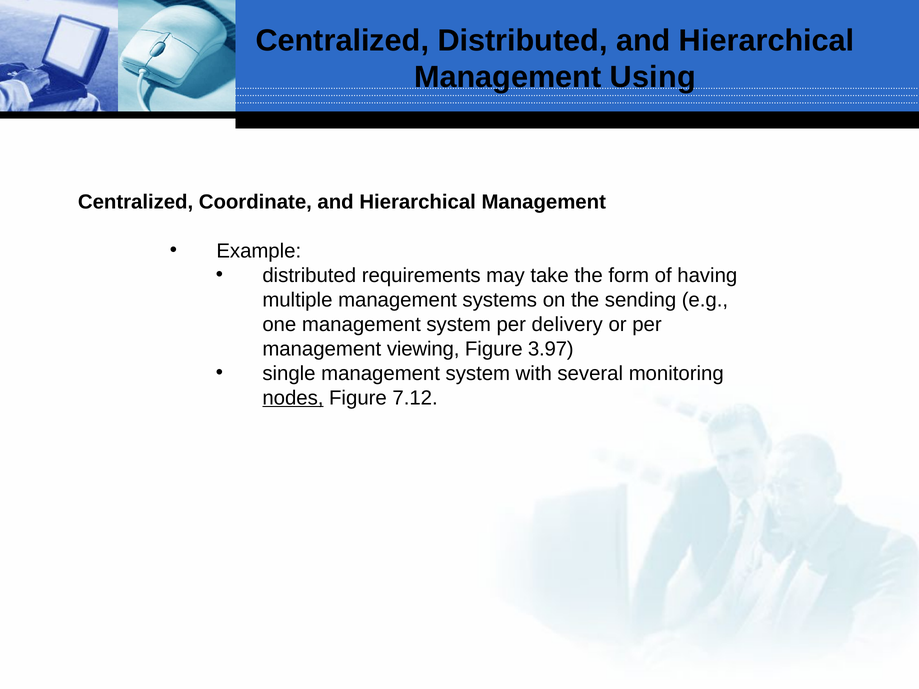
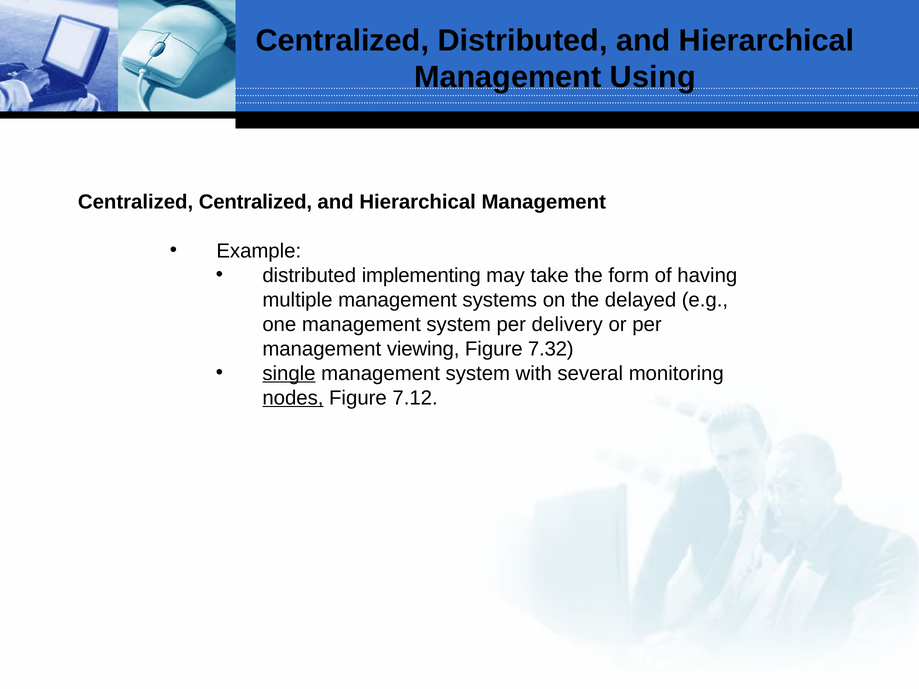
Centralized Coordinate: Coordinate -> Centralized
requirements: requirements -> implementing
sending: sending -> delayed
3.97: 3.97 -> 7.32
single underline: none -> present
